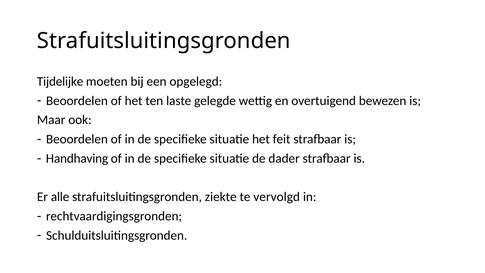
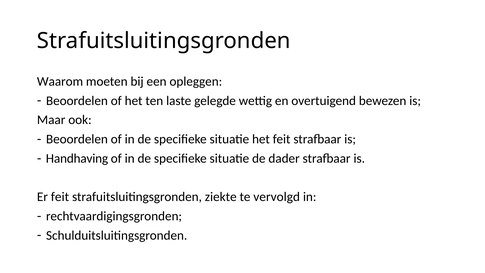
Tijdelijke: Tijdelijke -> Waarom
opgelegd: opgelegd -> opleggen
Er alle: alle -> feit
